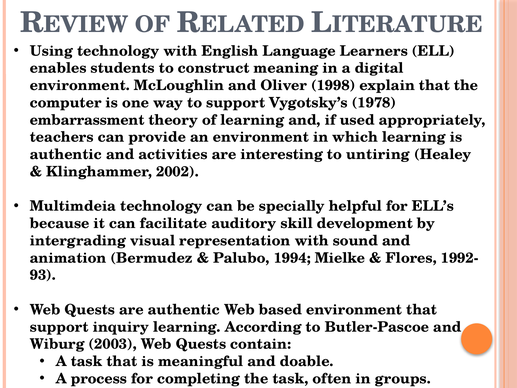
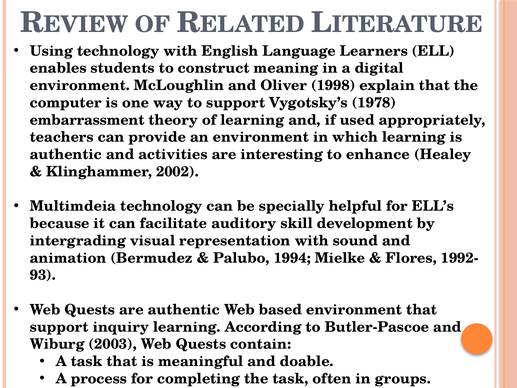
untiring: untiring -> enhance
